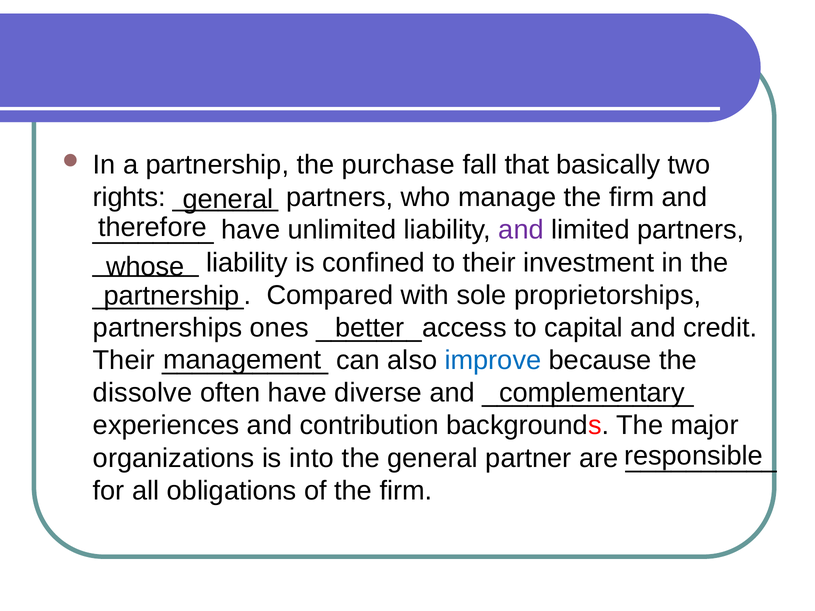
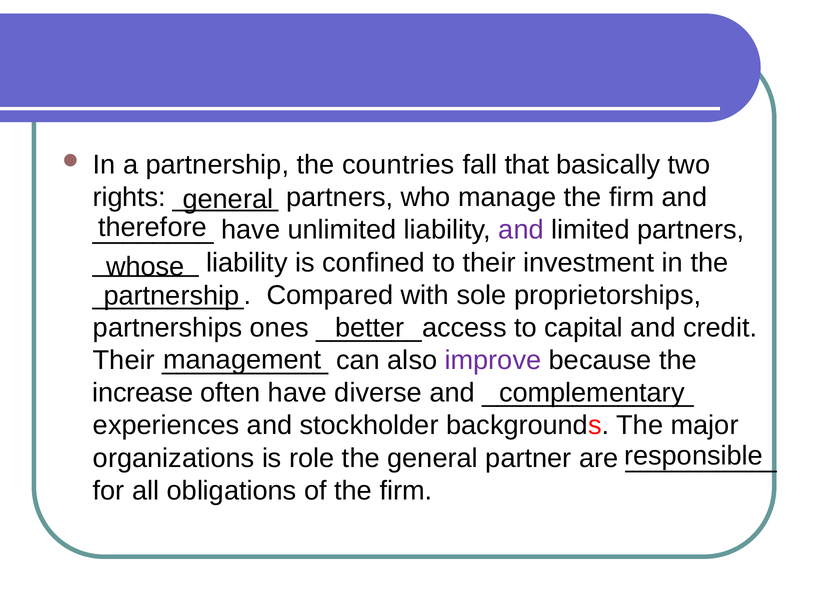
purchase: purchase -> countries
improve colour: blue -> purple
dissolve: dissolve -> increase
contribution: contribution -> stockholder
into: into -> role
